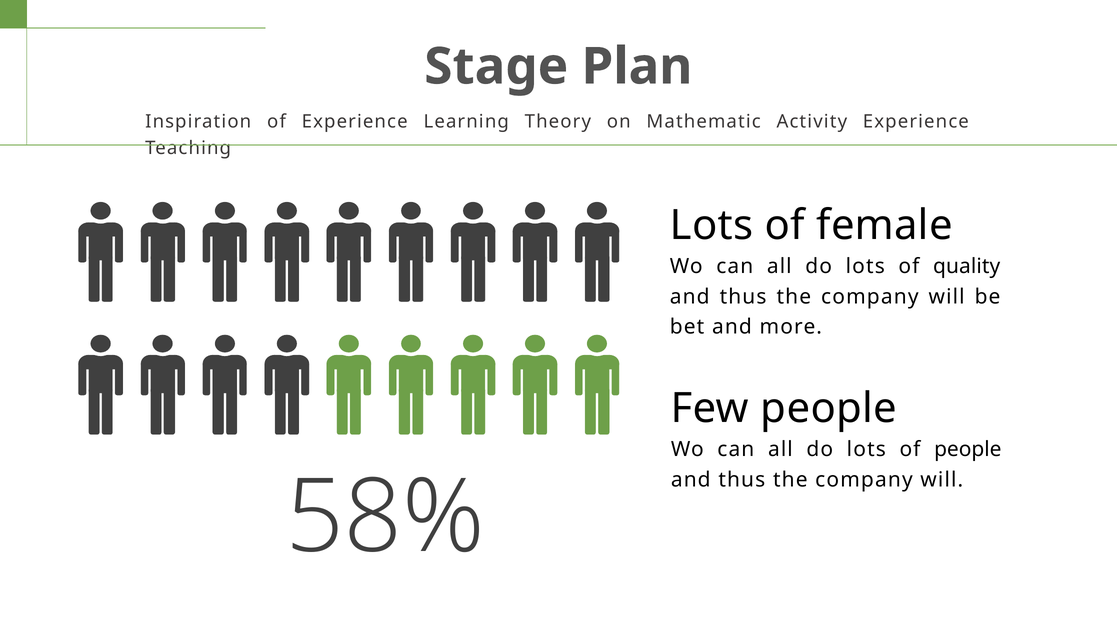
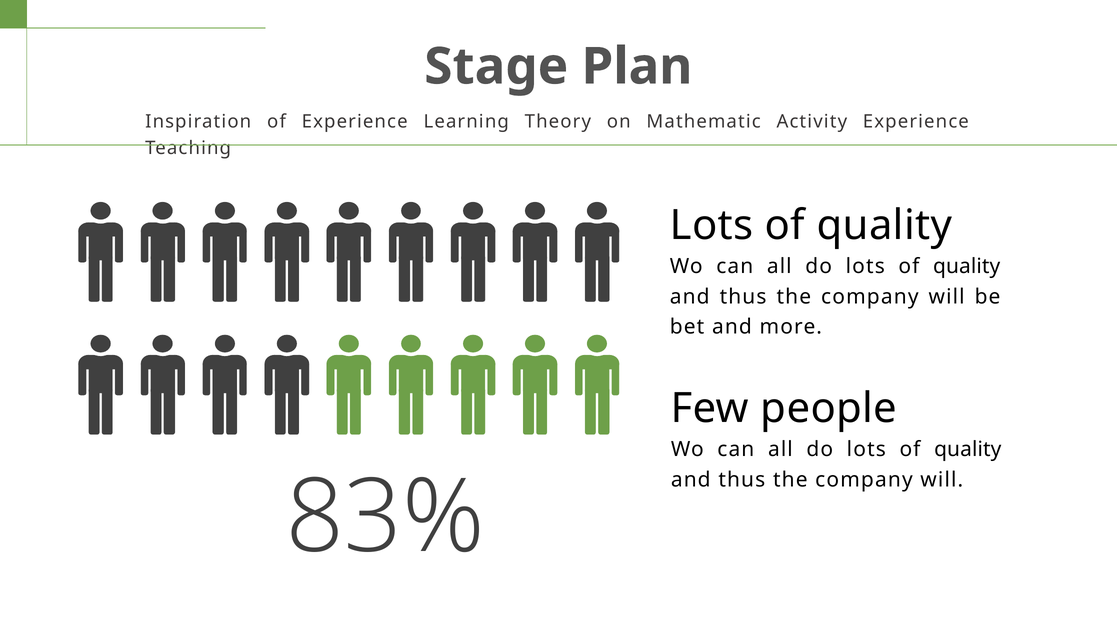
female at (885, 225): female -> quality
people at (968, 450): people -> quality
58%: 58% -> 83%
